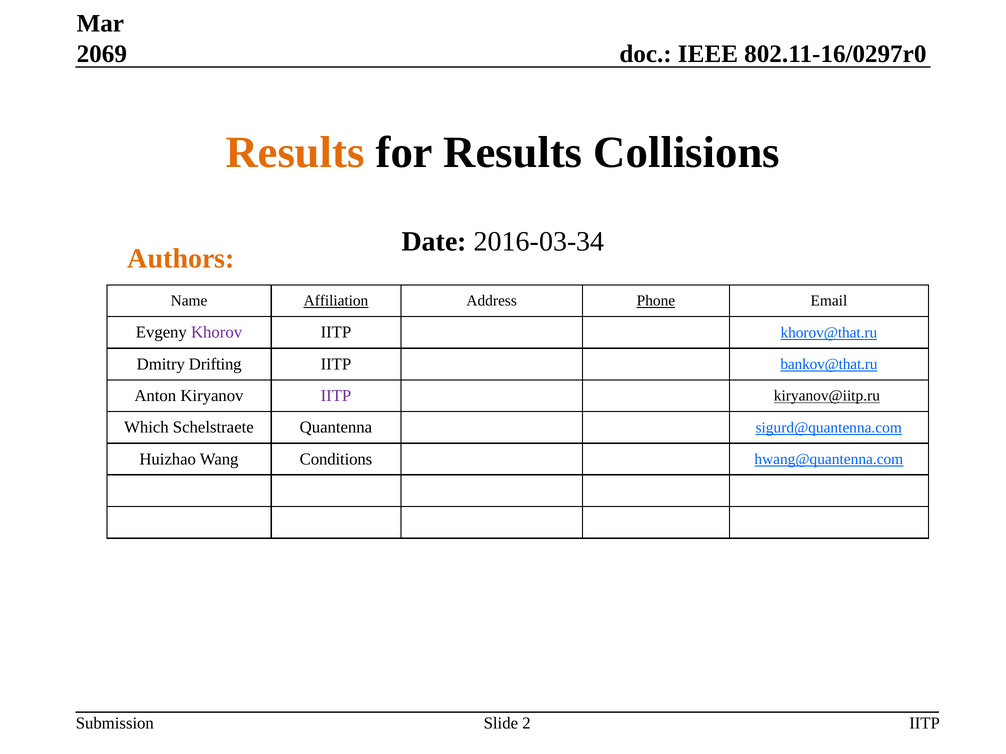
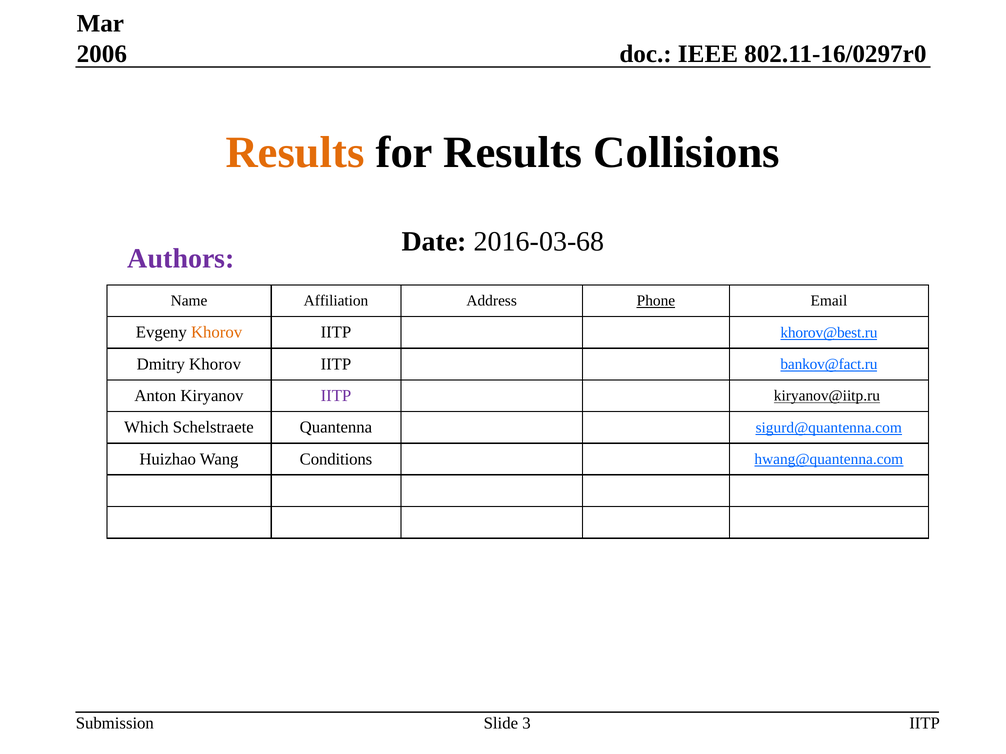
2069: 2069 -> 2006
2016-03-34: 2016-03-34 -> 2016-03-68
Authors colour: orange -> purple
Affiliation underline: present -> none
Khorov at (217, 333) colour: purple -> orange
khorov@that.ru: khorov@that.ru -> khorov@best.ru
Dmitry Drifting: Drifting -> Khorov
bankov@that.ru: bankov@that.ru -> bankov@fact.ru
2: 2 -> 3
